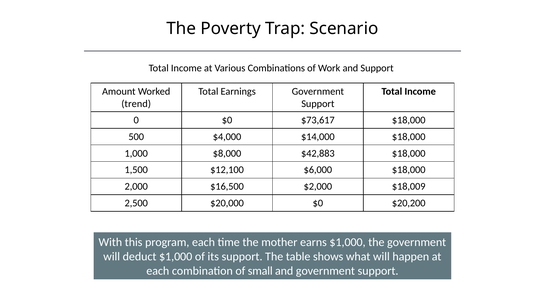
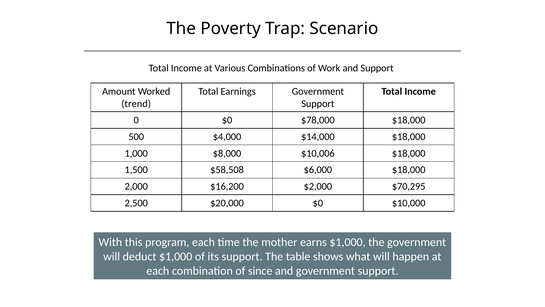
$73,617: $73,617 -> $78,000
$42,883: $42,883 -> $10,006
$12,100: $12,100 -> $58,508
$16,500: $16,500 -> $16,200
$18,009: $18,009 -> $70,295
$20,200: $20,200 -> $10,000
small: small -> since
